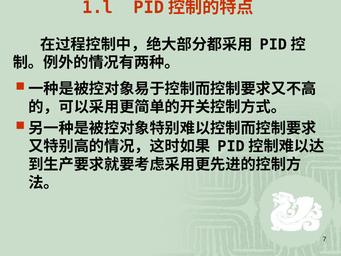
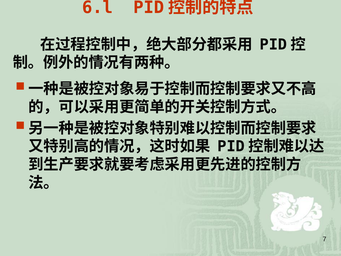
1.l: 1.l -> 6.l
